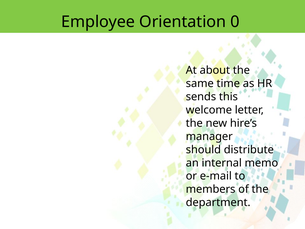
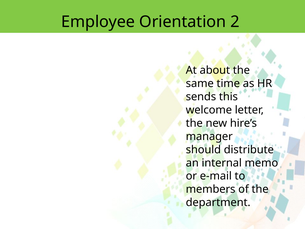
0: 0 -> 2
